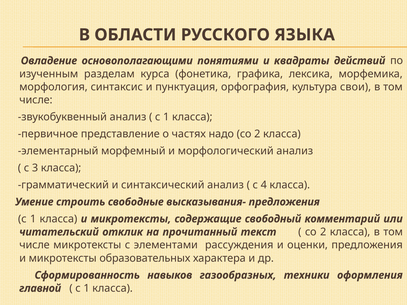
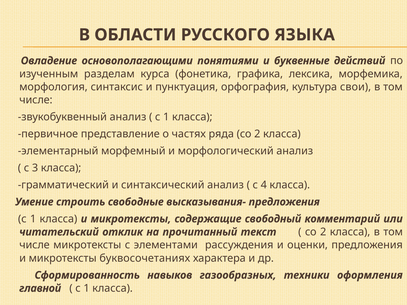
квадраты: квадраты -> буквенные
надо: надо -> ряда
образовательных: образовательных -> буквосочетаниях
